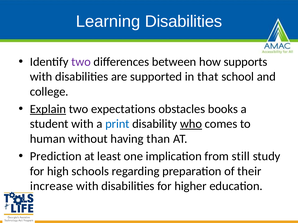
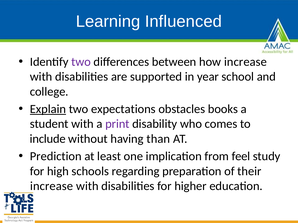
Learning Disabilities: Disabilities -> Influenced
how supports: supports -> increase
that: that -> year
print colour: blue -> purple
who underline: present -> none
human: human -> include
still: still -> feel
